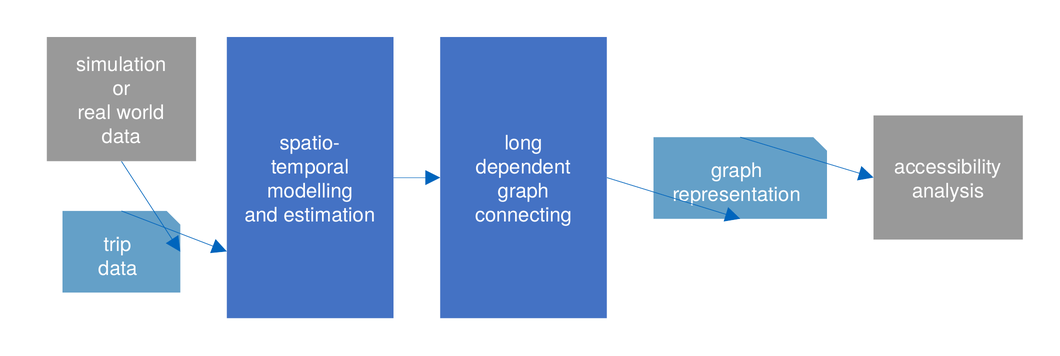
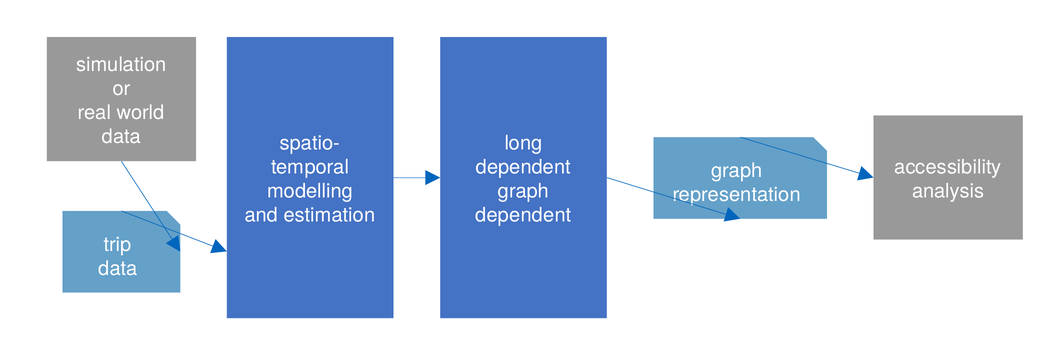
connecting at (523, 215): connecting -> dependent
